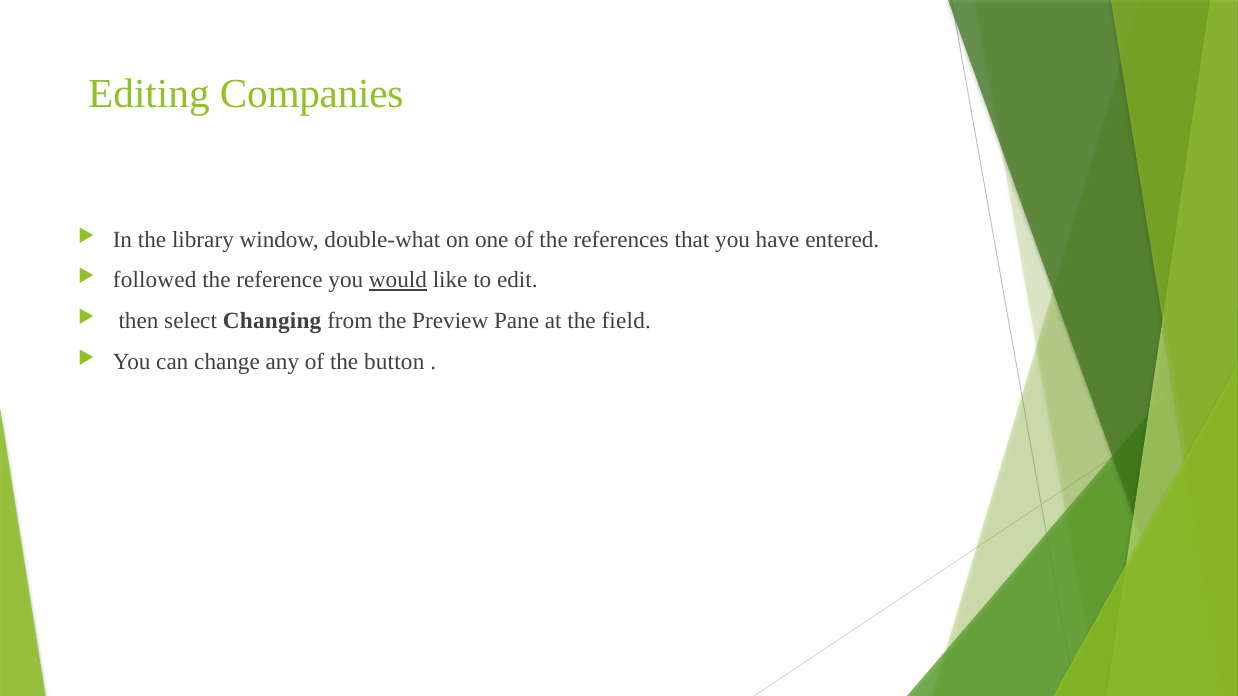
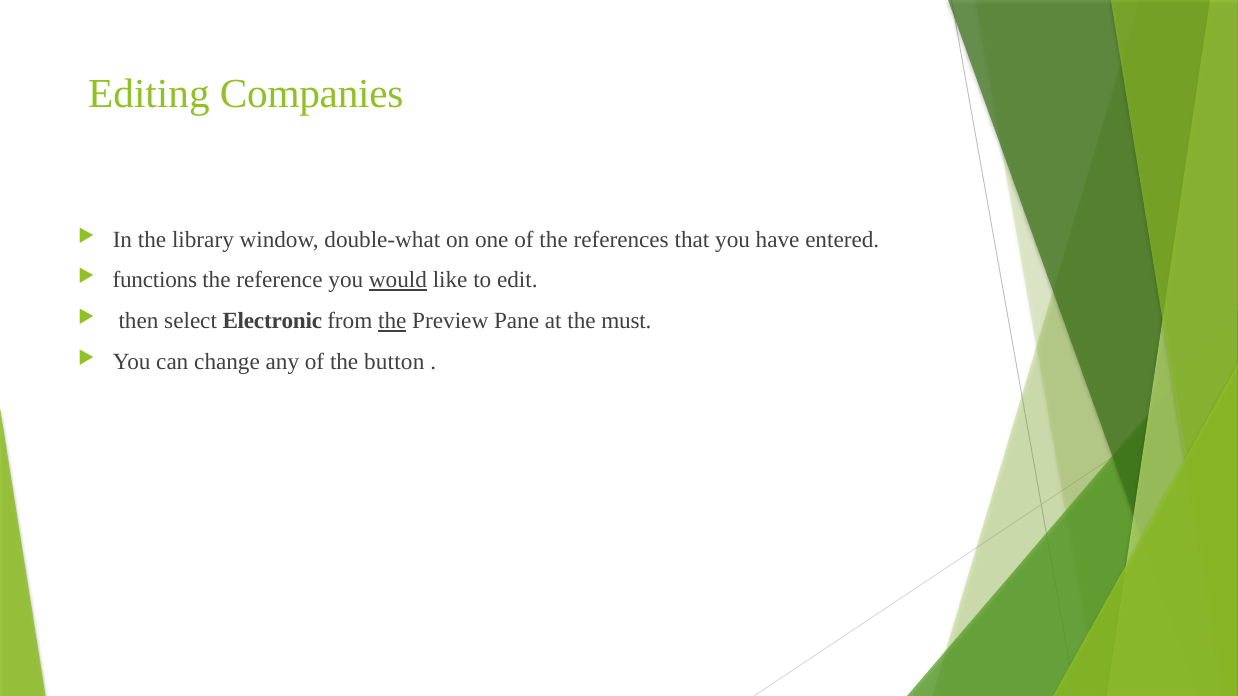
followed: followed -> functions
Changing: Changing -> Electronic
the at (392, 321) underline: none -> present
field: field -> must
